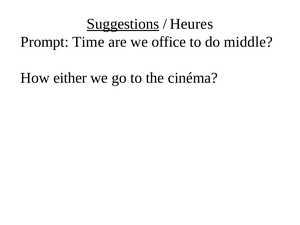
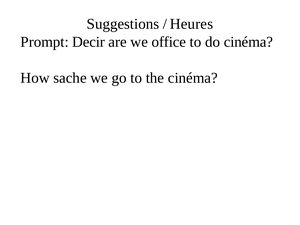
Suggestions underline: present -> none
Time: Time -> Decir
do middle: middle -> cinéma
either: either -> sache
